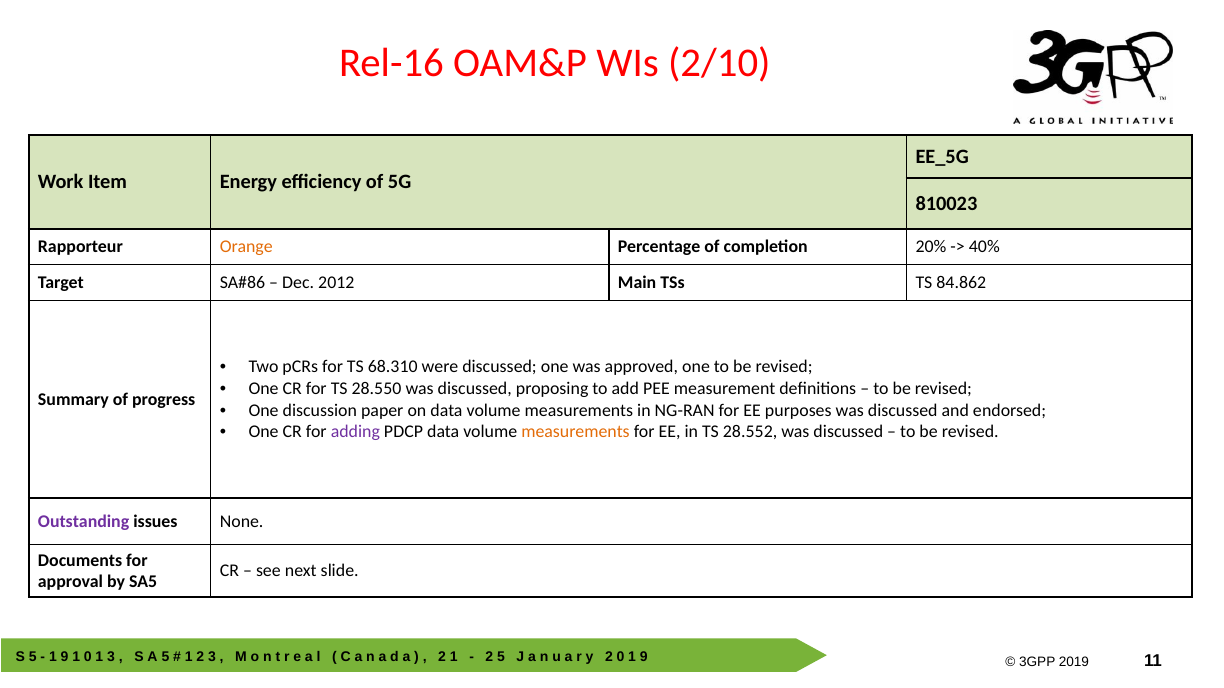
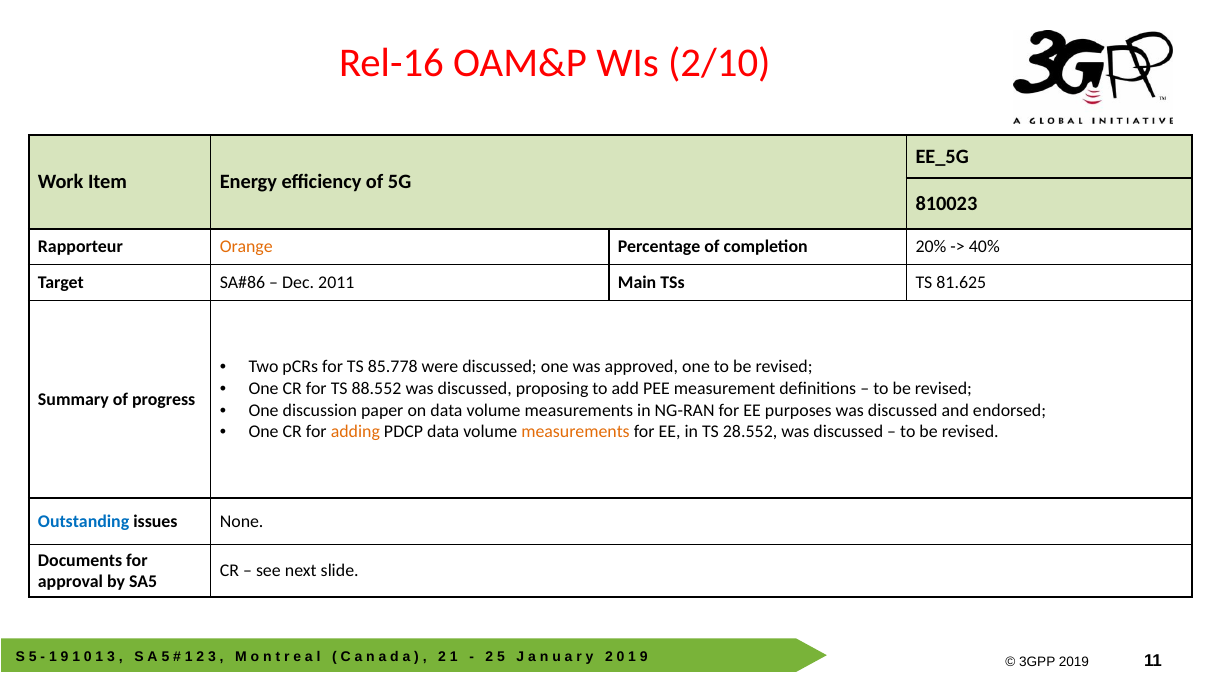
Dec 2012: 2012 -> 2011
84.862: 84.862 -> 81.625
68.310: 68.310 -> 85.778
28.550: 28.550 -> 88.552
adding colour: purple -> orange
Outstanding colour: purple -> blue
